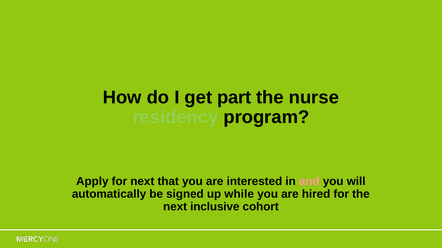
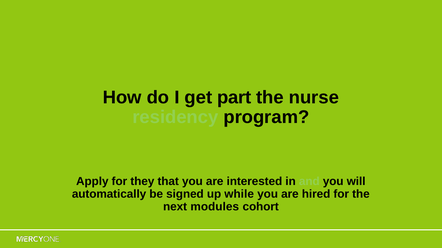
for next: next -> they
and colour: pink -> light green
inclusive: inclusive -> modules
